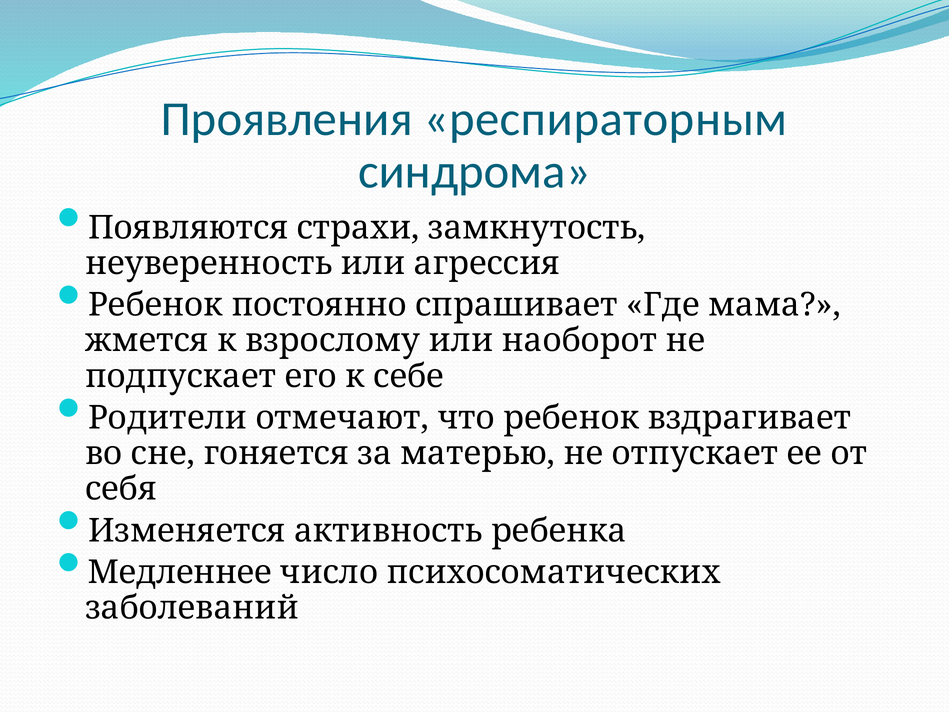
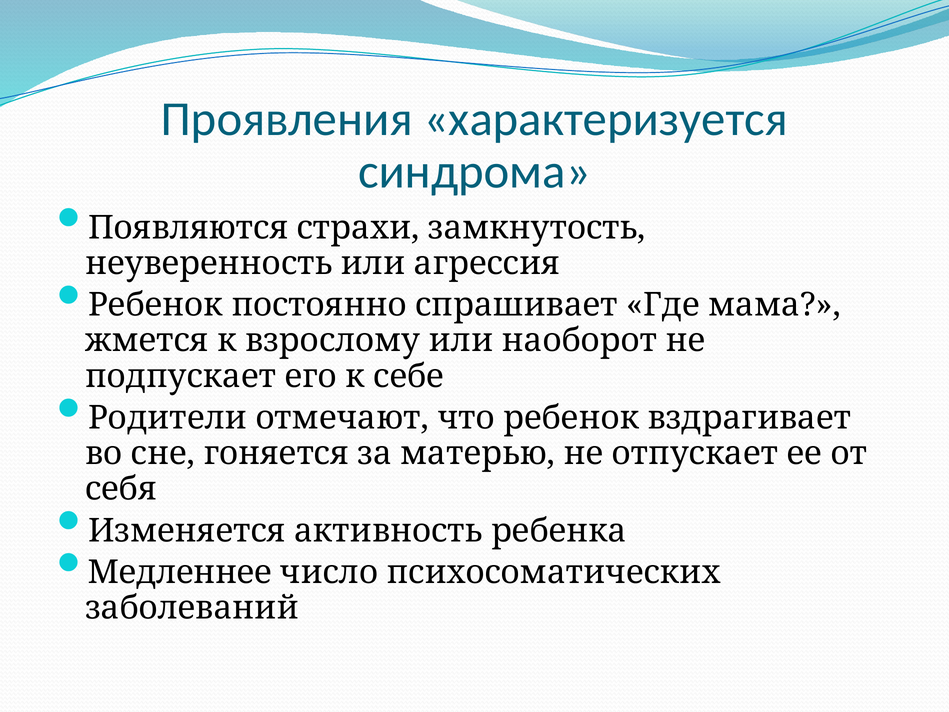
респираторным: респираторным -> характеризуется
